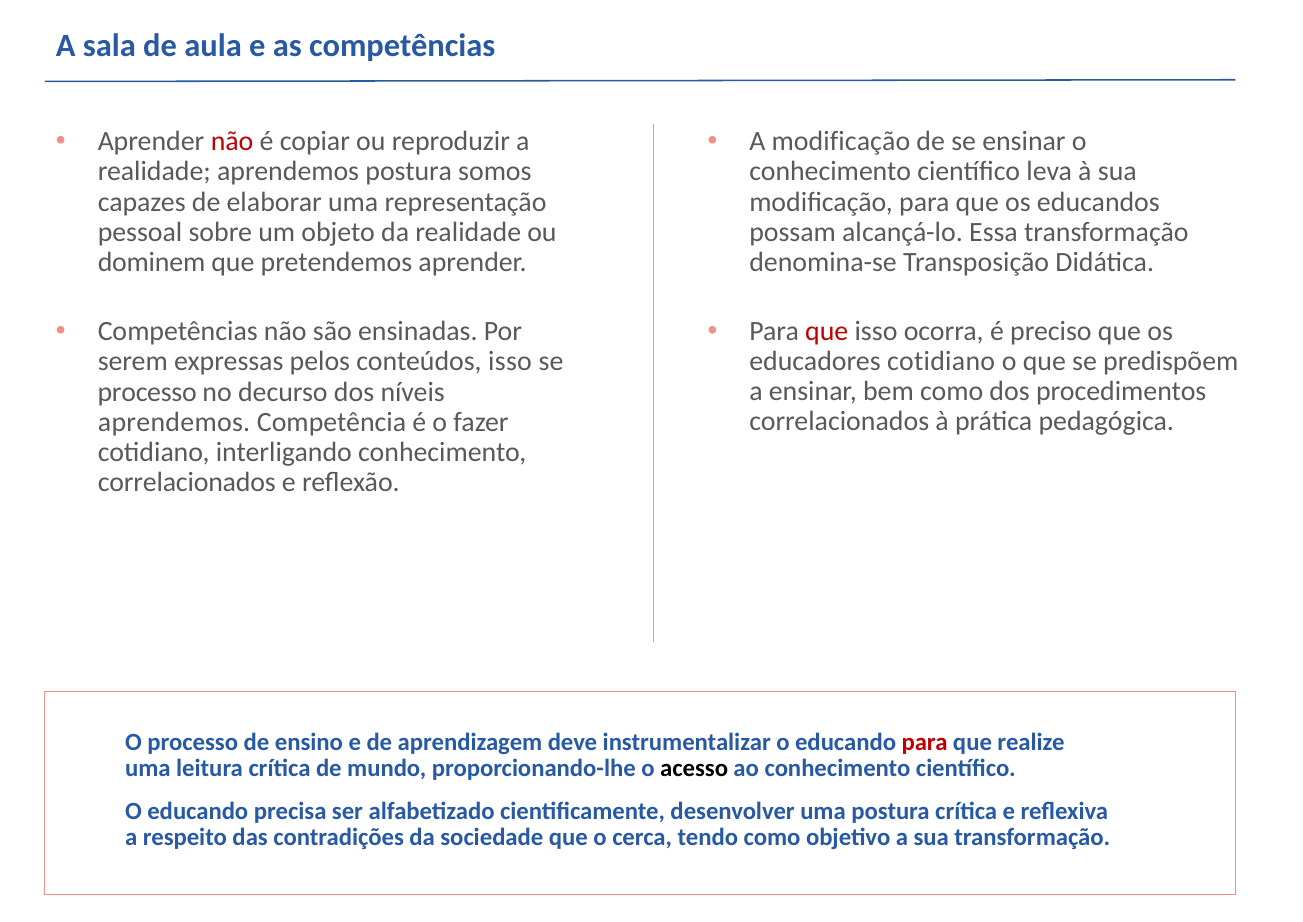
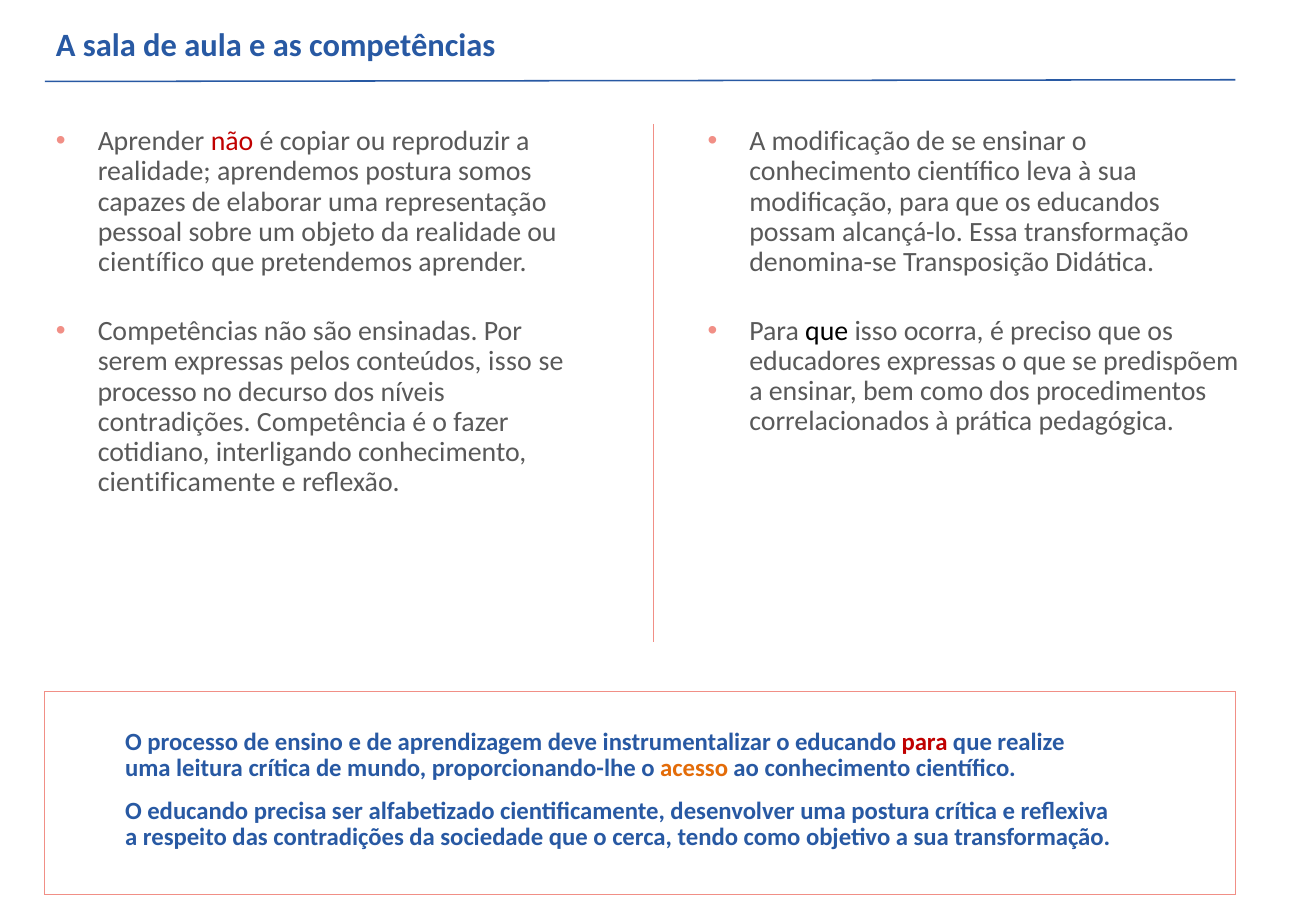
dominem at (152, 262): dominem -> científico
que at (827, 331) colour: red -> black
educadores cotidiano: cotidiano -> expressas
aprendemos at (174, 422): aprendemos -> contradições
correlacionados at (187, 482): correlacionados -> cientificamente
acesso colour: black -> orange
